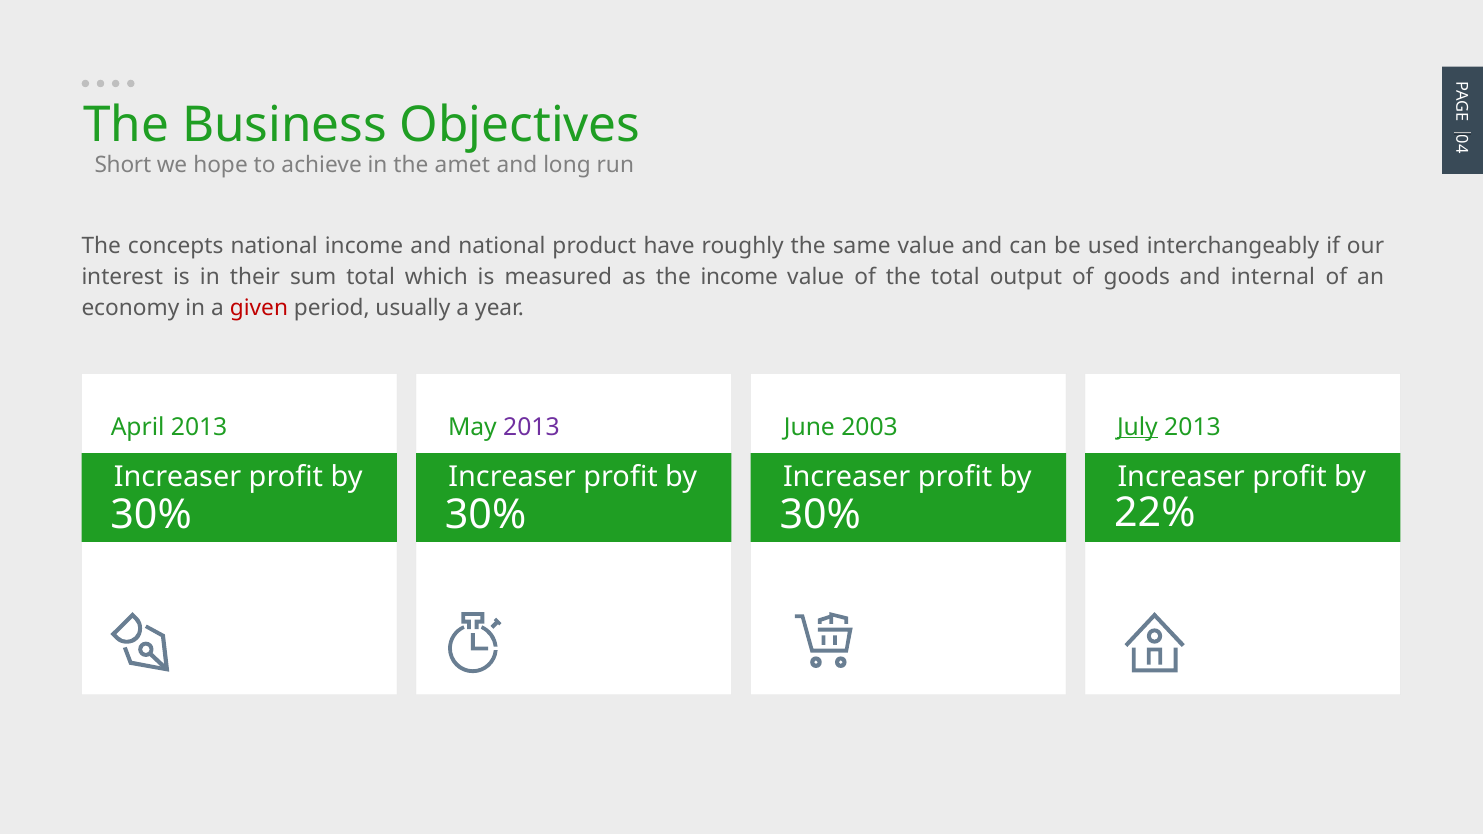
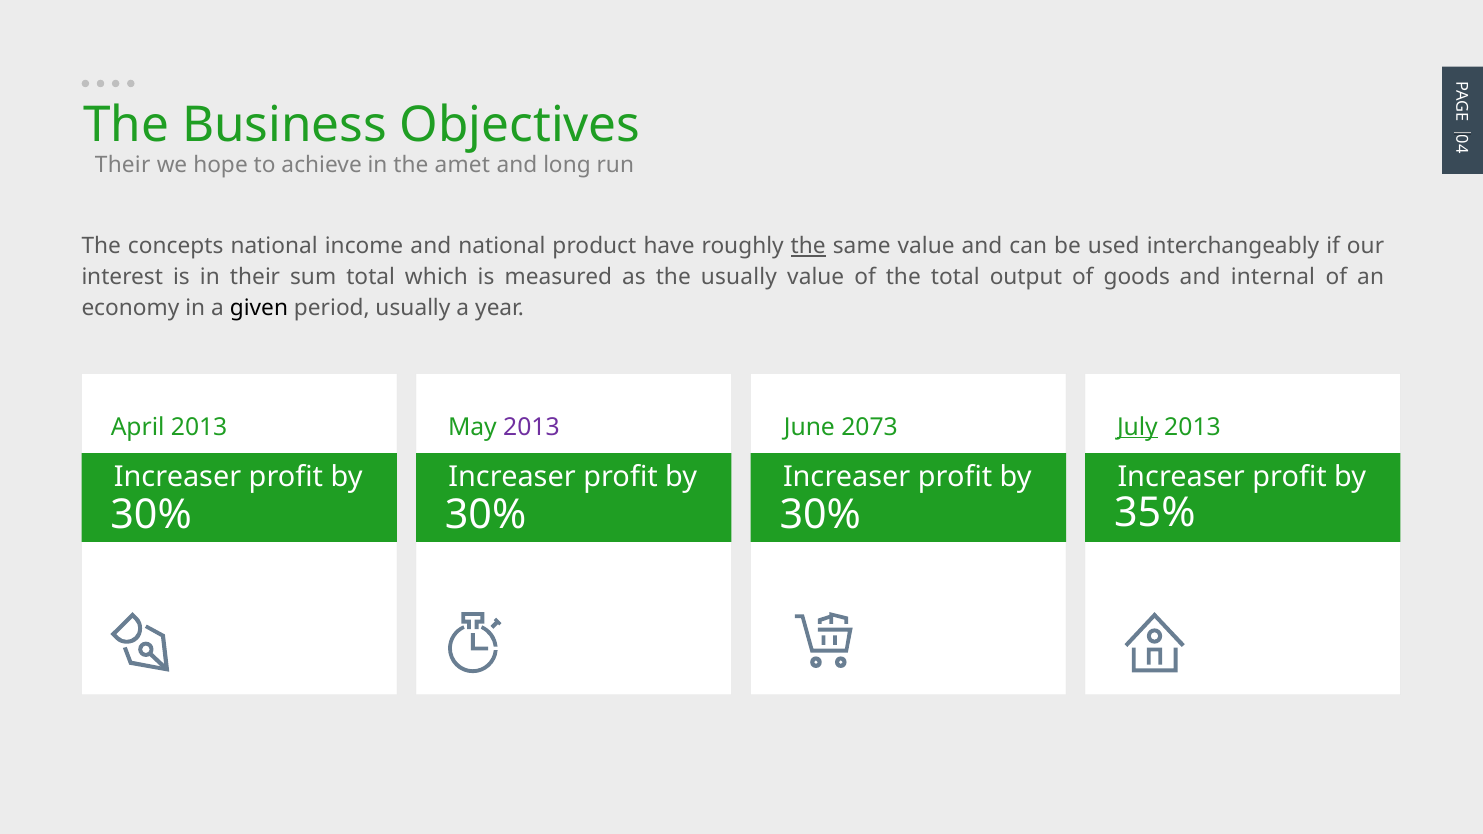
Short at (123, 165): Short -> Their
the at (808, 246) underline: none -> present
the income: income -> usually
given colour: red -> black
2003: 2003 -> 2073
22%: 22% -> 35%
